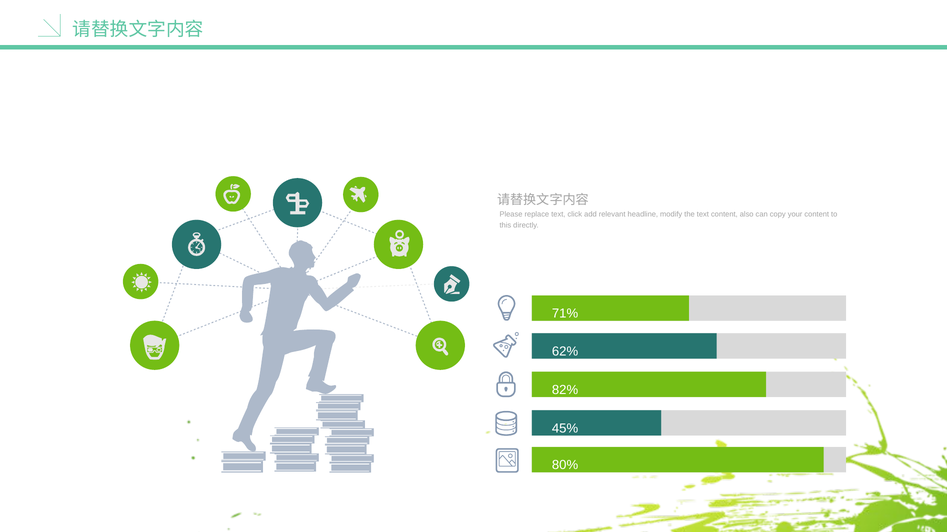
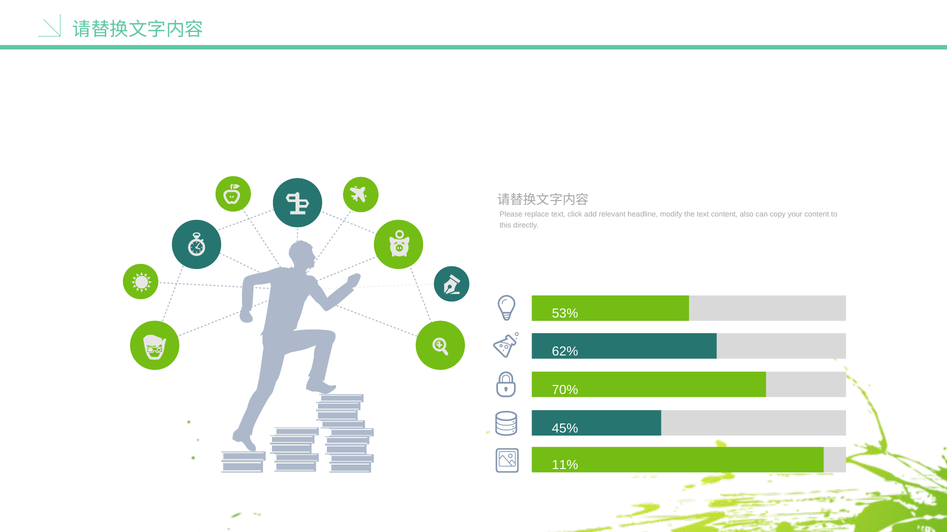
71%: 71% -> 53%
82%: 82% -> 70%
80%: 80% -> 11%
